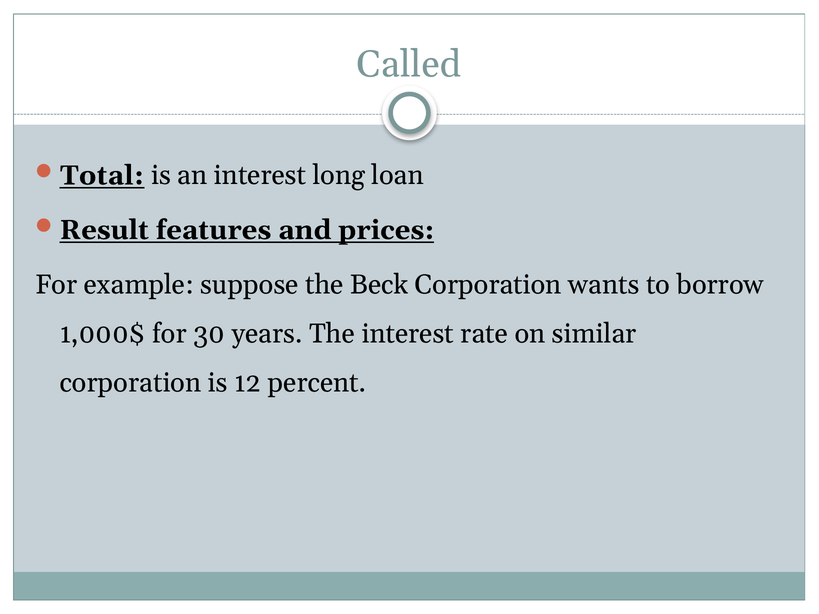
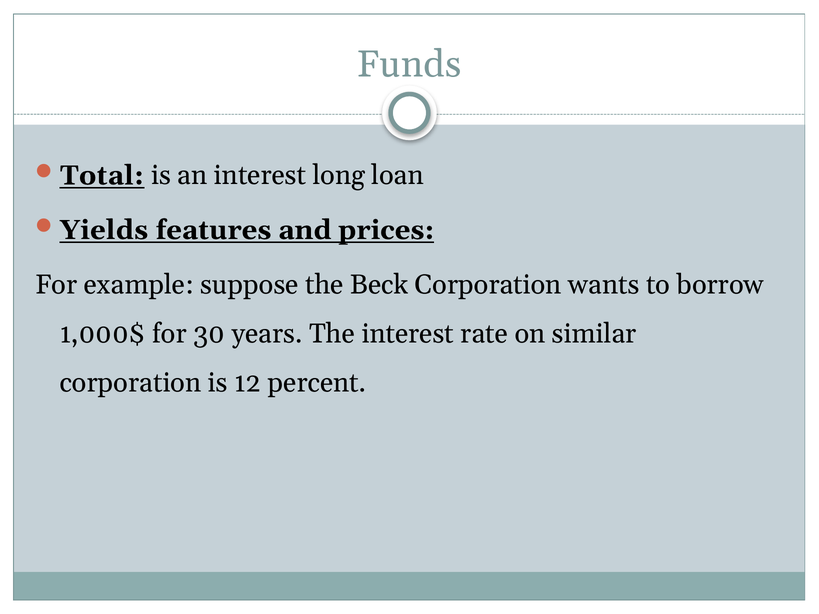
Called: Called -> Funds
Result: Result -> Yields
